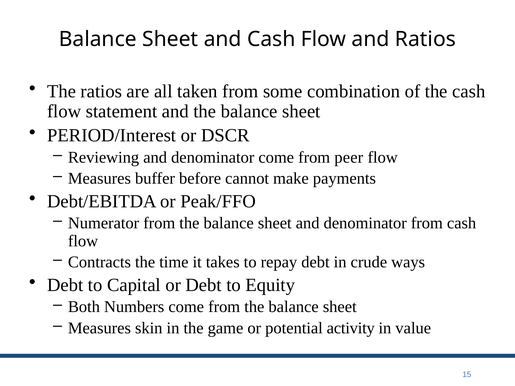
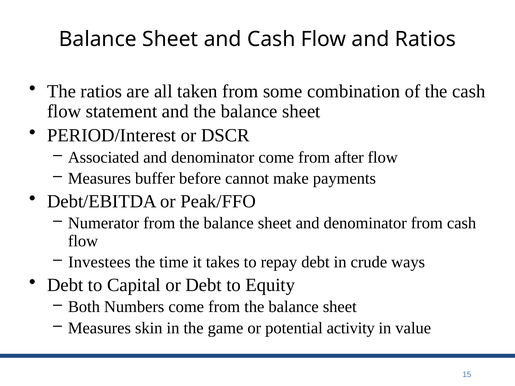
Reviewing: Reviewing -> Associated
peer: peer -> after
Contracts: Contracts -> Investees
